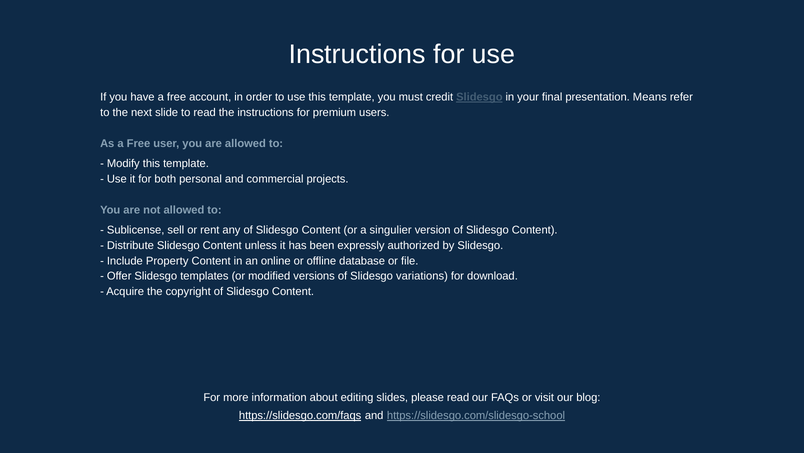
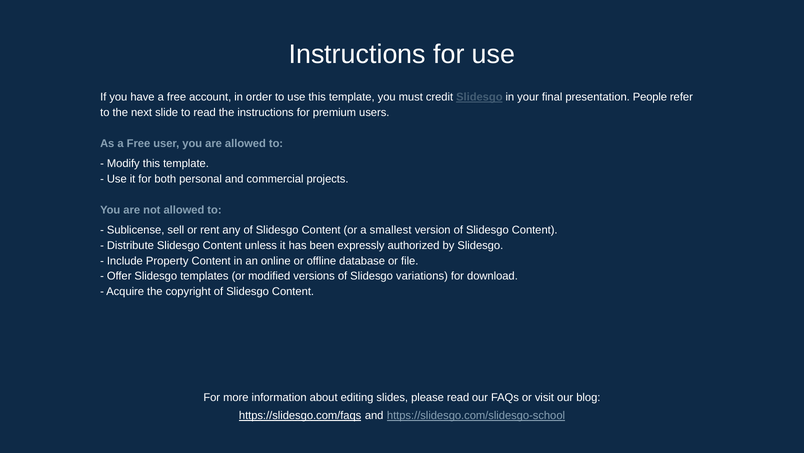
Means: Means -> People
singulier: singulier -> smallest
